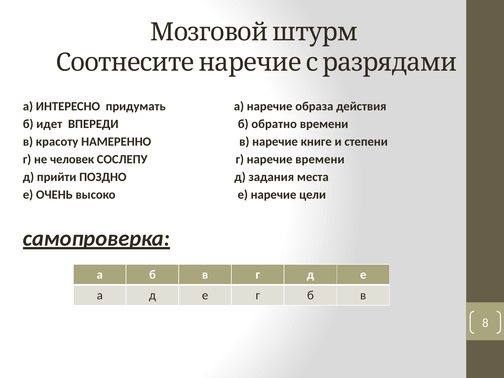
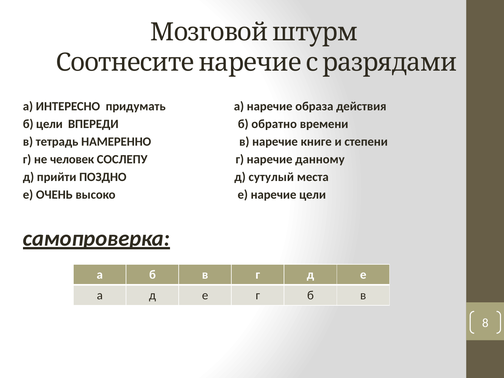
б идет: идет -> цели
красоту: красоту -> тетрадь
наречие времени: времени -> данному
задания: задания -> сутулый
